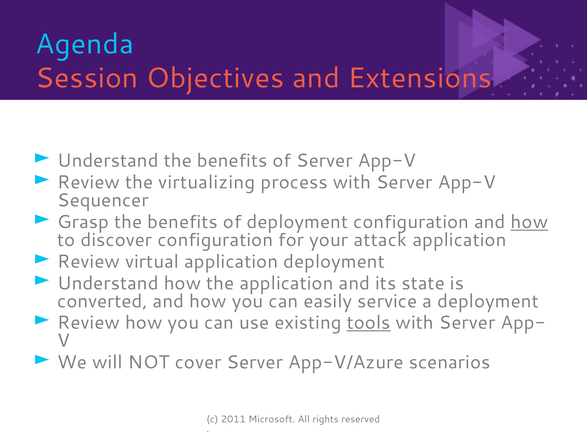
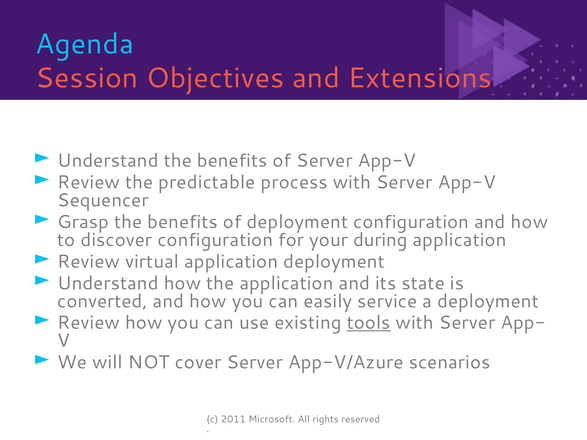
virtualizing: virtualizing -> predictable
how at (529, 222) underline: present -> none
attack: attack -> during
